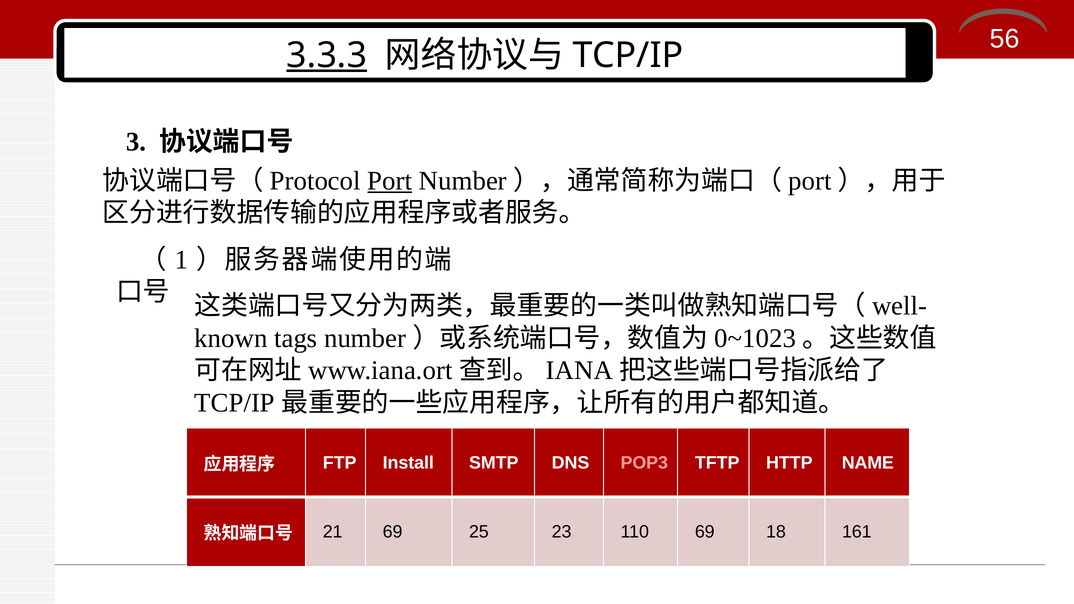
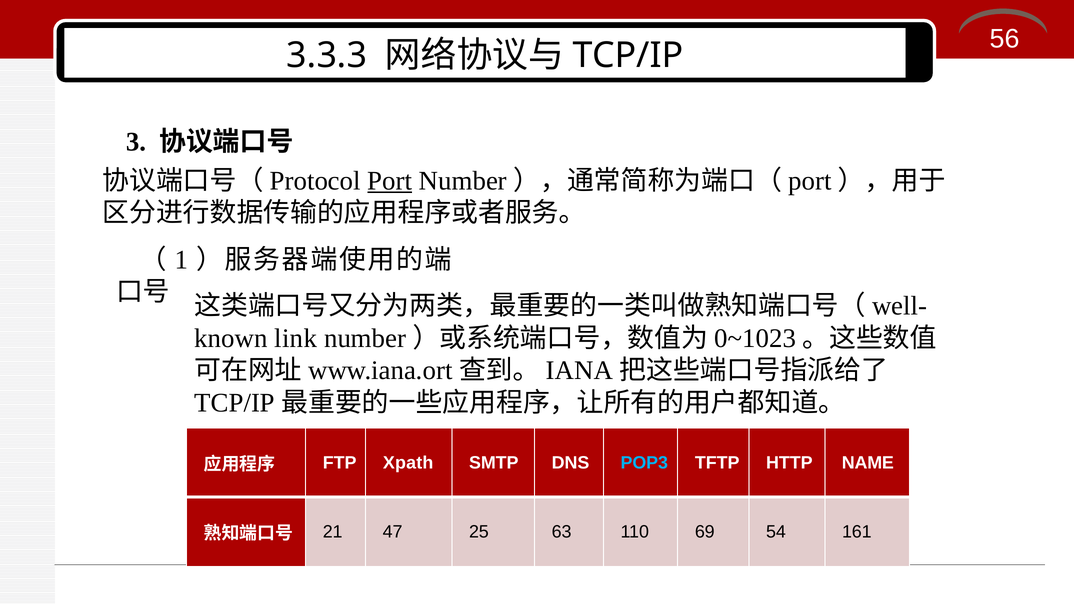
3.3.3 underline: present -> none
tags: tags -> link
Install: Install -> Xpath
POP3 colour: pink -> light blue
21 69: 69 -> 47
23: 23 -> 63
18: 18 -> 54
